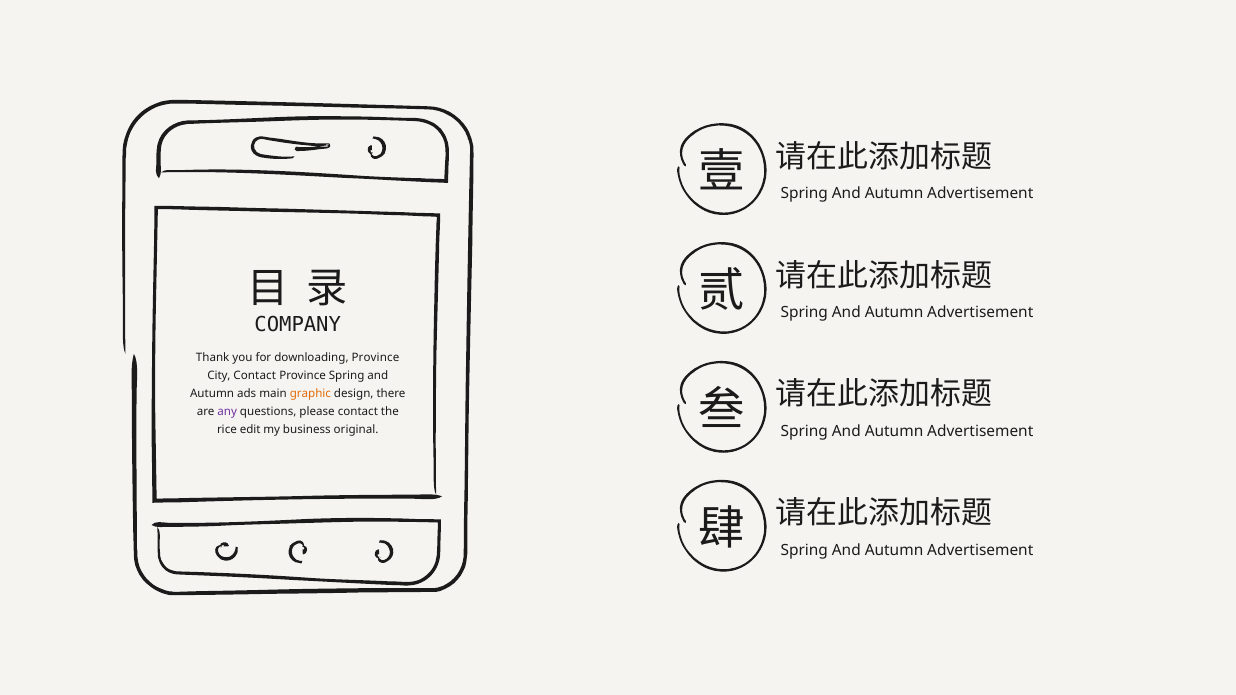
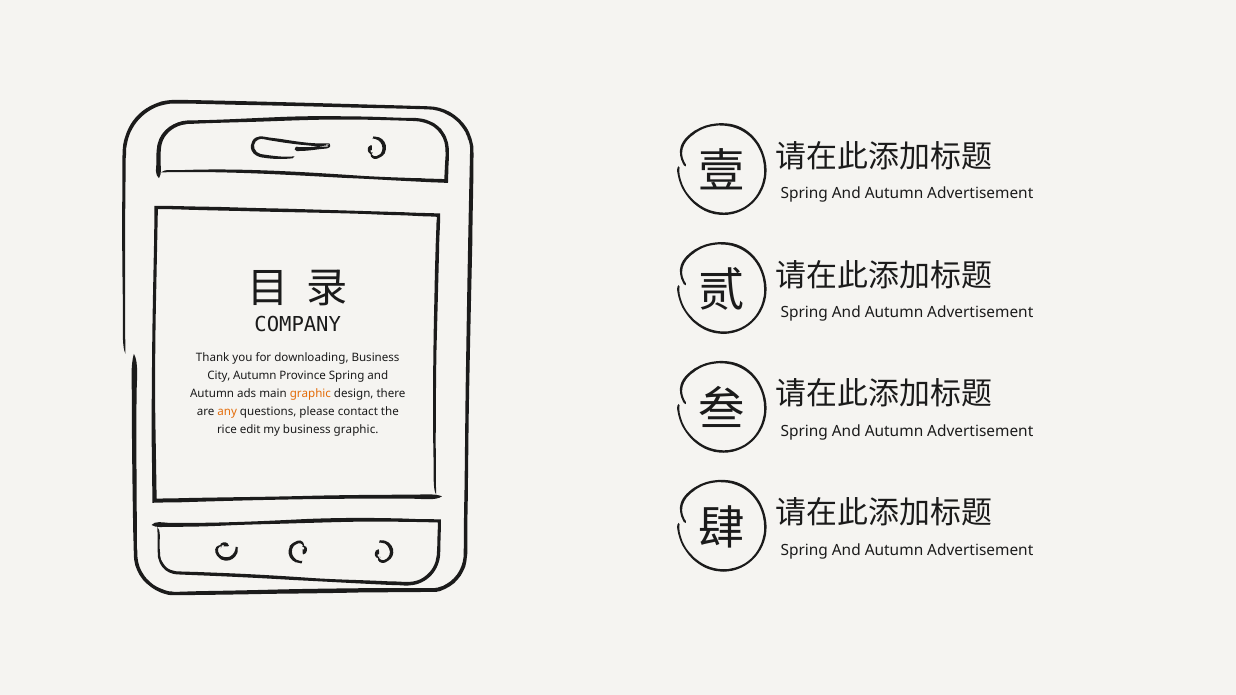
downloading Province: Province -> Business
City Contact: Contact -> Autumn
any colour: purple -> orange
business original: original -> graphic
